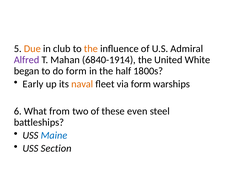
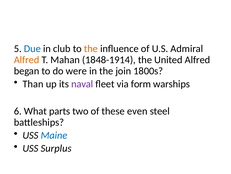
Due colour: orange -> blue
Alfred at (27, 60) colour: purple -> orange
6840-1914: 6840-1914 -> 1848-1914
United White: White -> Alfred
do form: form -> were
half: half -> join
Early: Early -> Than
naval colour: orange -> purple
from: from -> parts
Section: Section -> Surplus
